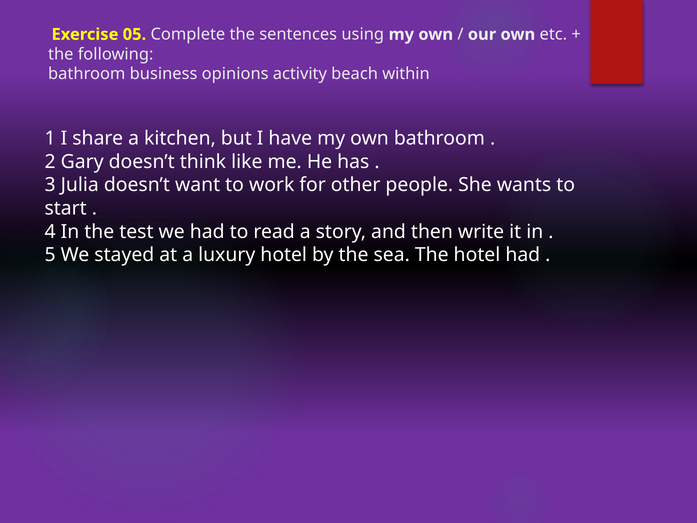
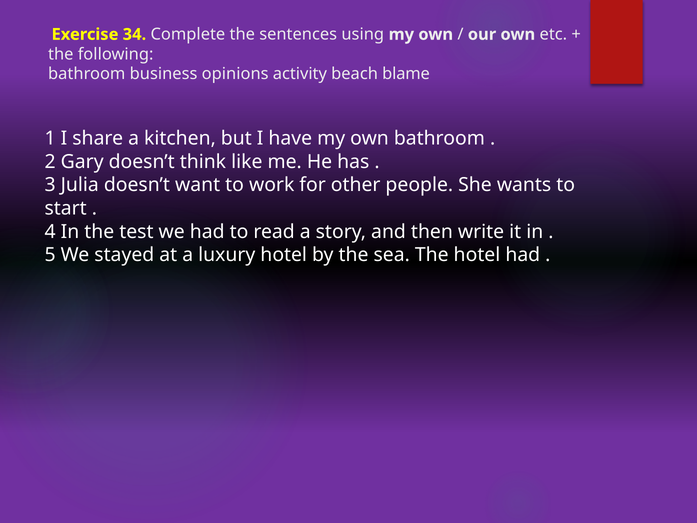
05: 05 -> 34
within: within -> blame
